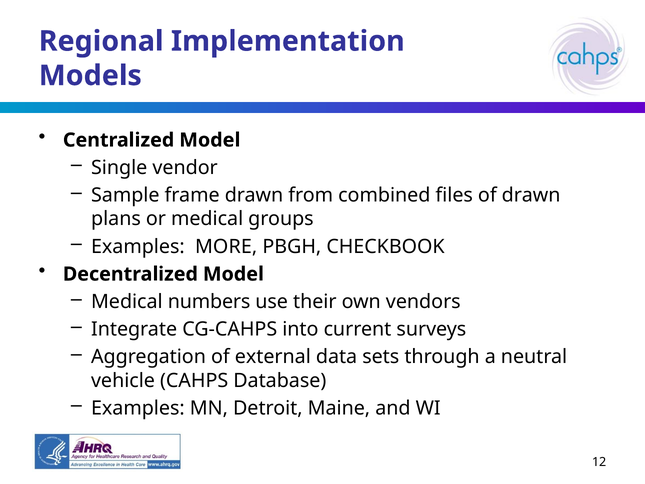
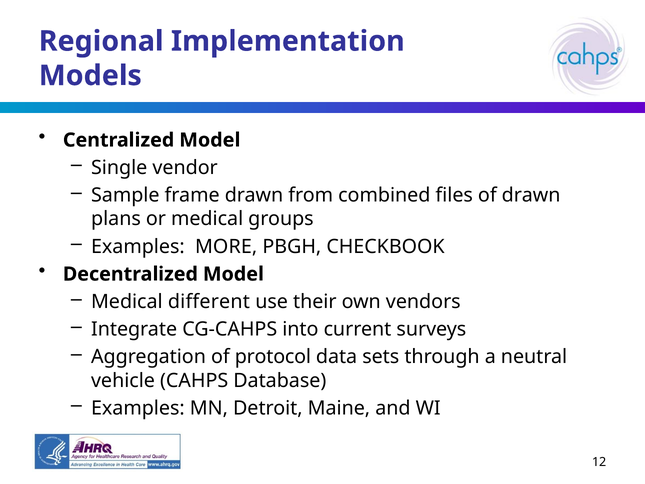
numbers: numbers -> different
external: external -> protocol
